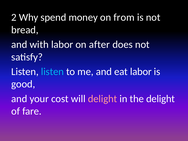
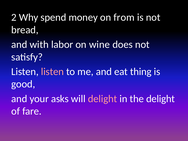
after: after -> wine
listen at (52, 72) colour: light blue -> pink
eat labor: labor -> thing
cost: cost -> asks
